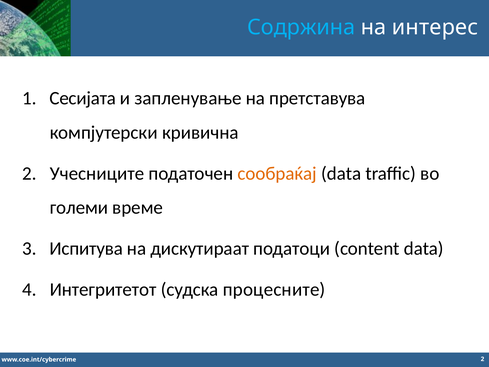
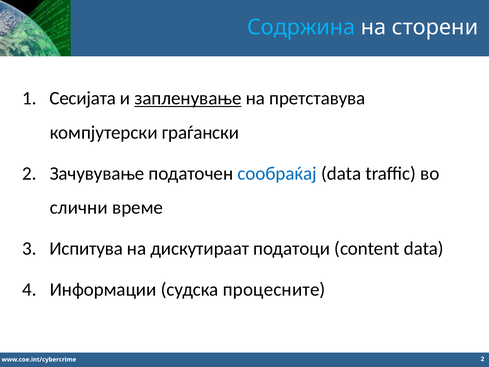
интерес: интерес -> сторени
запленување underline: none -> present
кривична: кривична -> граѓански
Учесниците: Учесниците -> Зачувување
сообраќај colour: orange -> blue
големи: големи -> слични
Интегритетот: Интегритетот -> Информации
